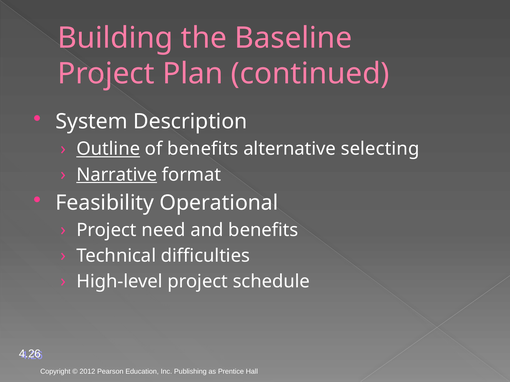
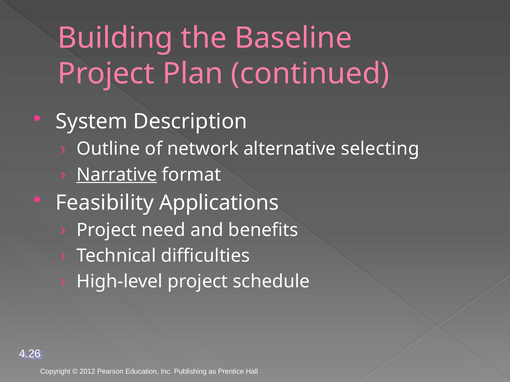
Outline underline: present -> none
of benefits: benefits -> network
Operational: Operational -> Applications
